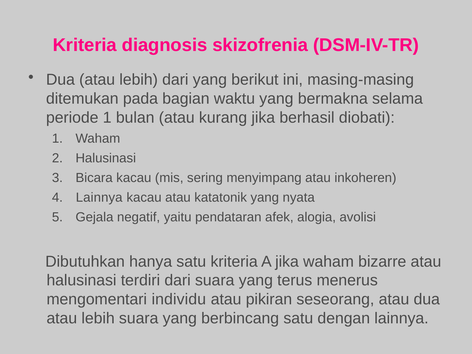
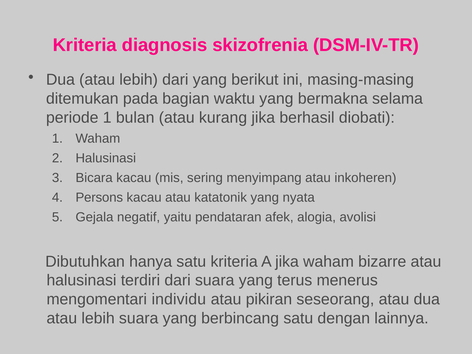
Lainnya at (99, 198): Lainnya -> Persons
